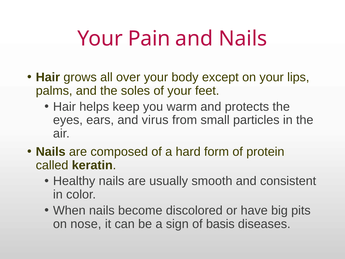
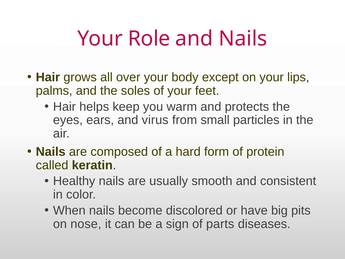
Pain: Pain -> Role
basis: basis -> parts
